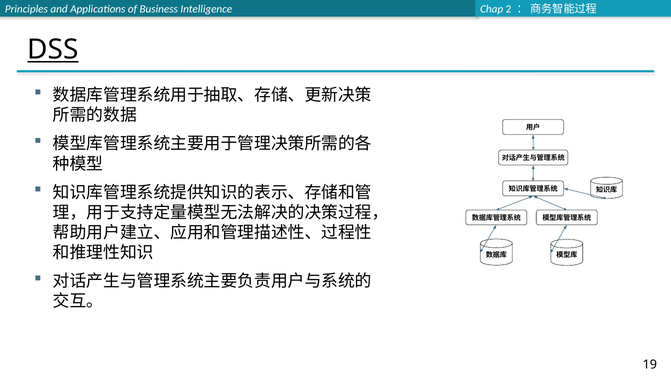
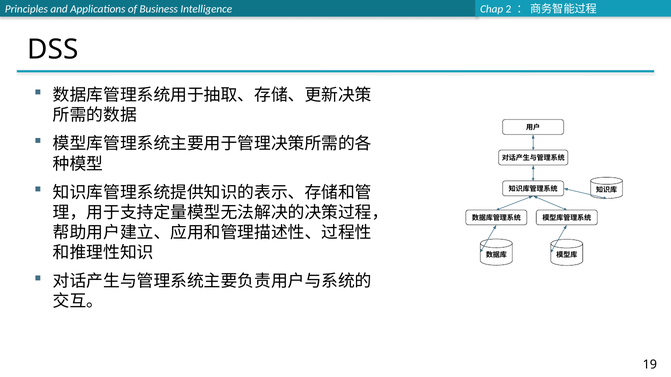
DSS underline: present -> none
